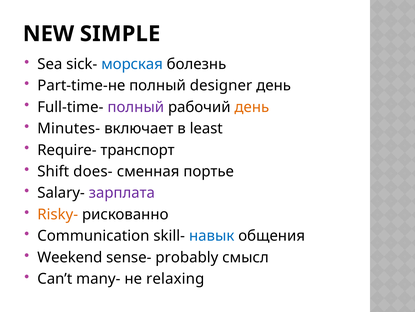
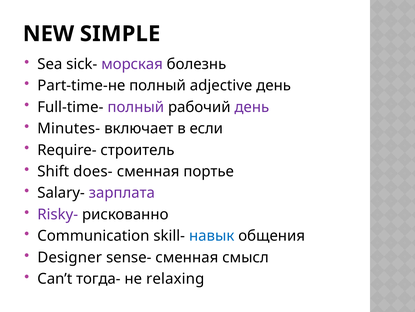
морская colour: blue -> purple
designer: designer -> adjective
день at (252, 107) colour: orange -> purple
least: least -> если
транспорт: транспорт -> строитель
Risky- colour: orange -> purple
Weekend: Weekend -> Designer
sense- probably: probably -> сменная
many-: many- -> тогда-
